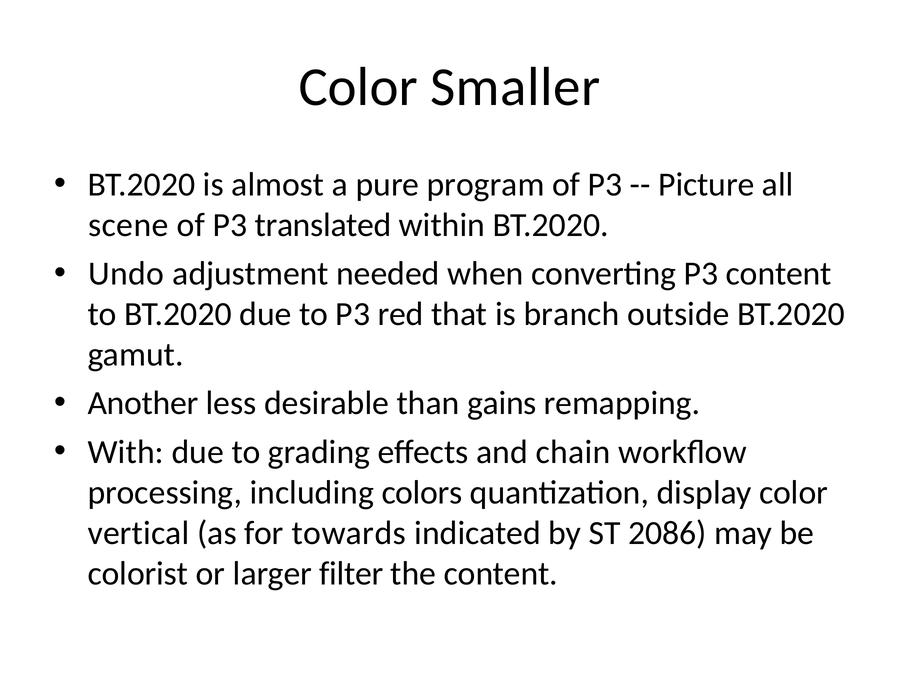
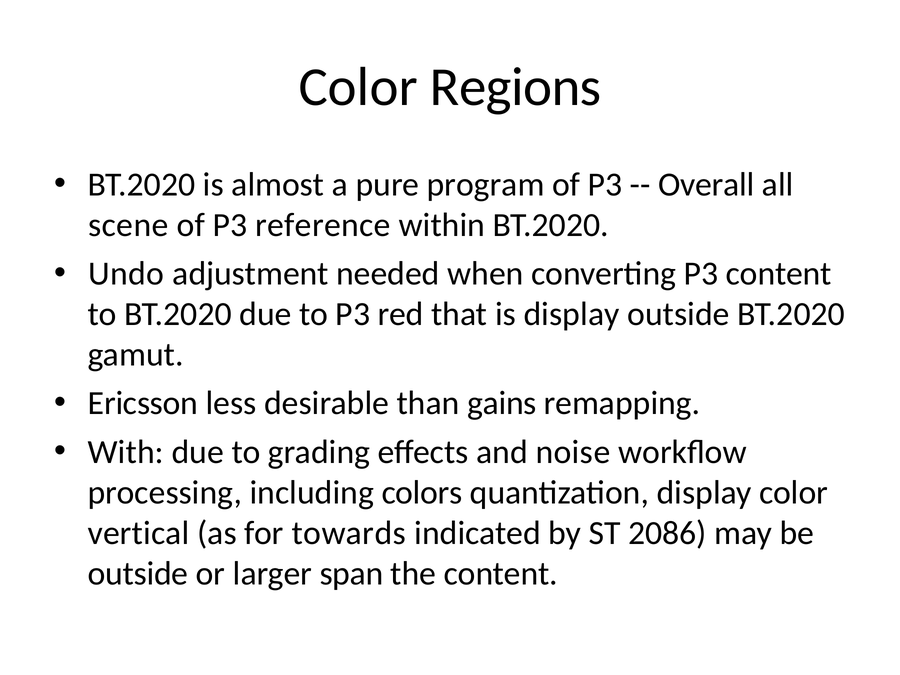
Smaller: Smaller -> Regions
Picture: Picture -> Overall
translated: translated -> reference
is branch: branch -> display
Another: Another -> Ericsson
chain: chain -> noise
colorist at (138, 573): colorist -> outside
filter: filter -> span
